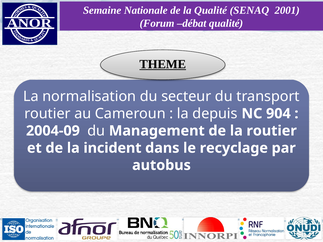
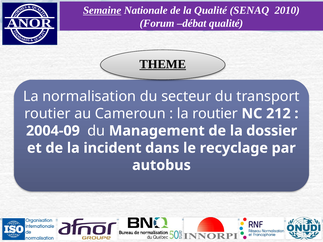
Semaine underline: none -> present
2001: 2001 -> 2010
la depuis: depuis -> routier
904: 904 -> 212
la routier: routier -> dossier
